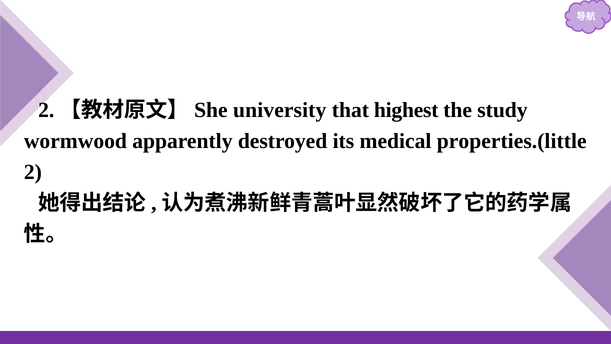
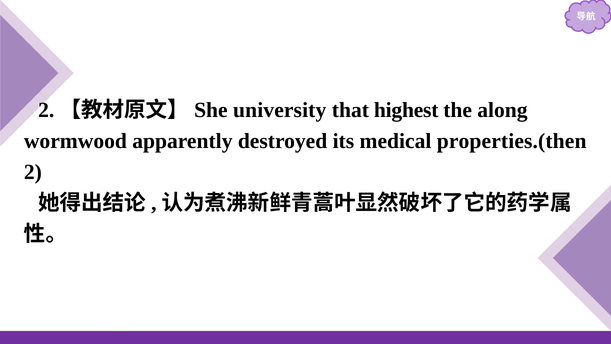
study: study -> along
properties.(little: properties.(little -> properties.(then
